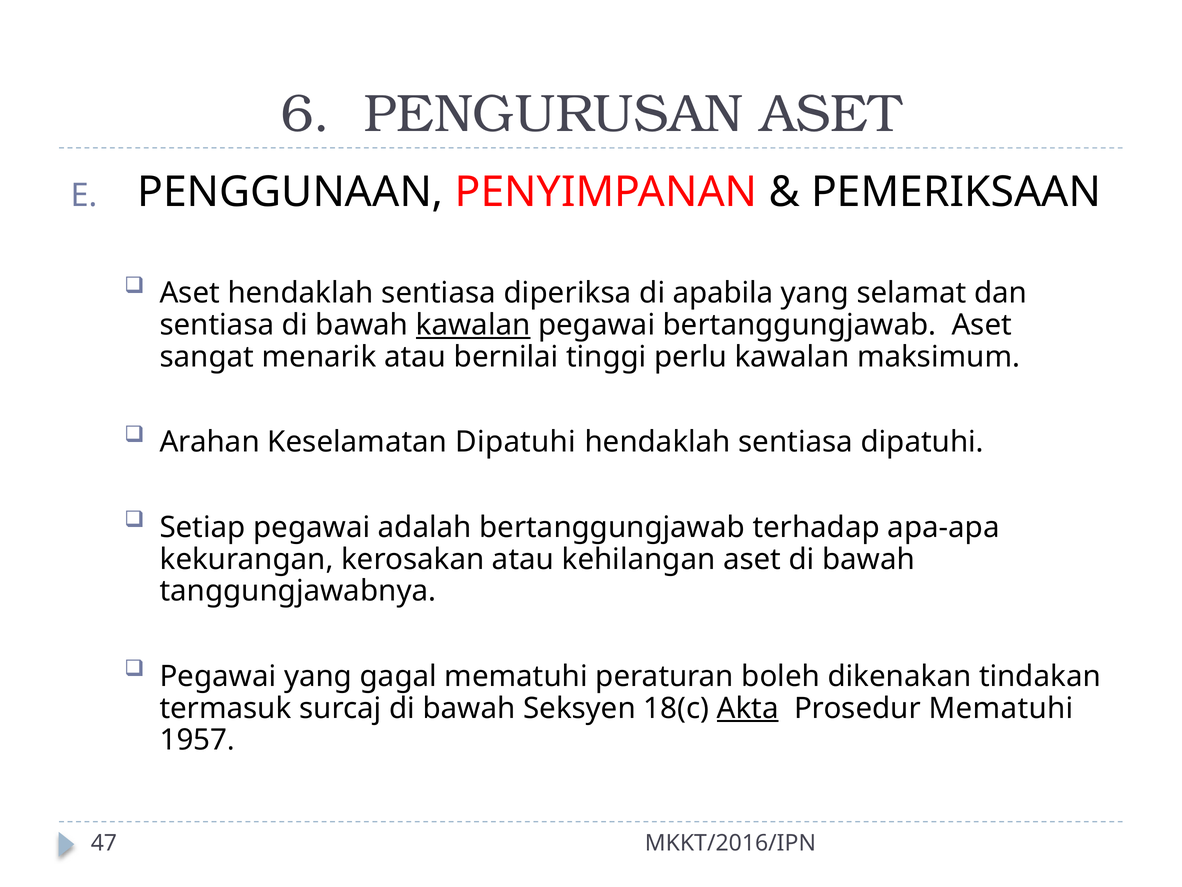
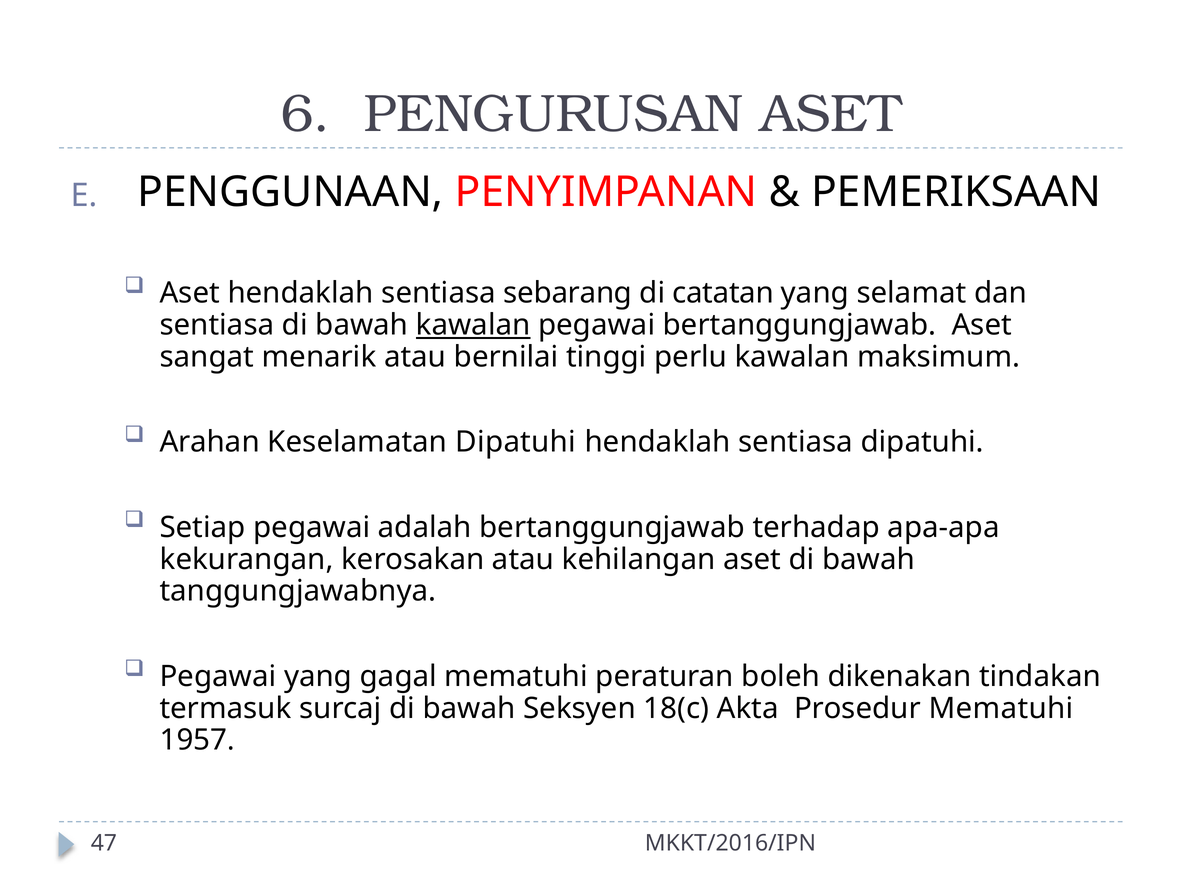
diperiksa: diperiksa -> sebarang
apabila: apabila -> catatan
Akta underline: present -> none
